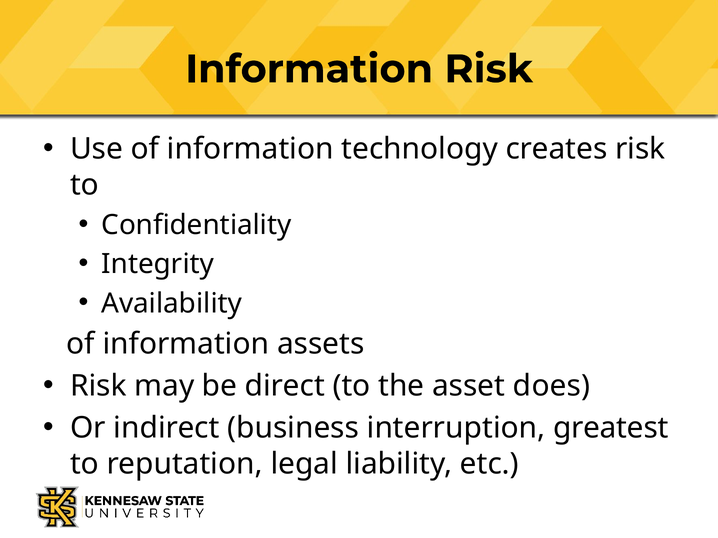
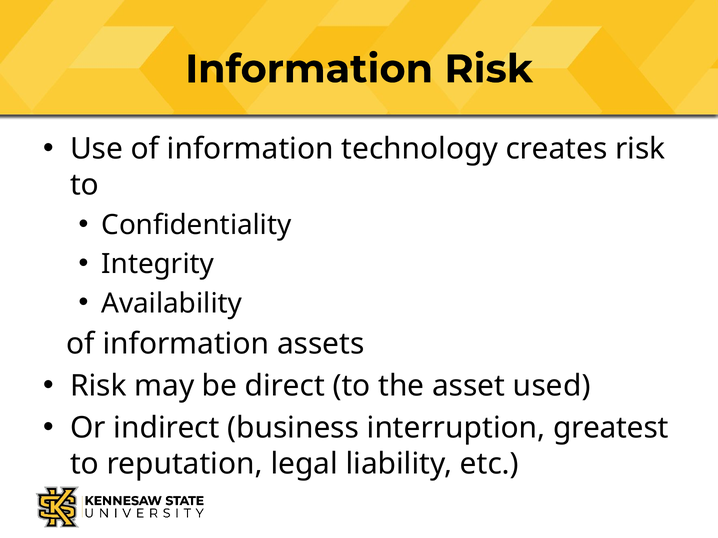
does: does -> used
